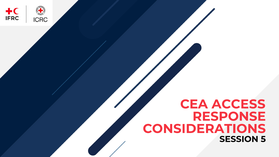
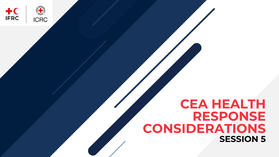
ACCESS: ACCESS -> HEALTH
